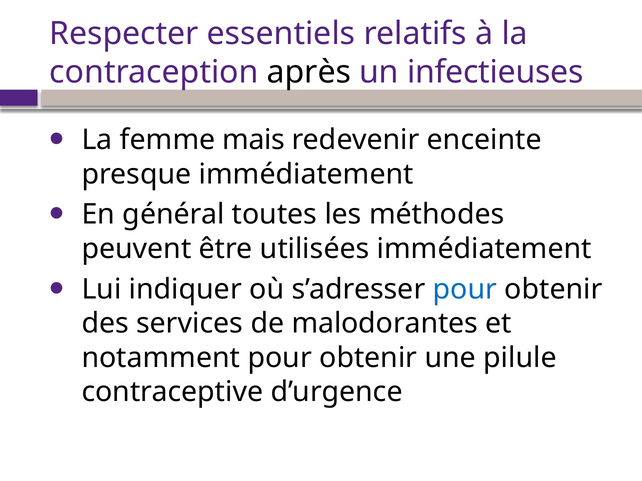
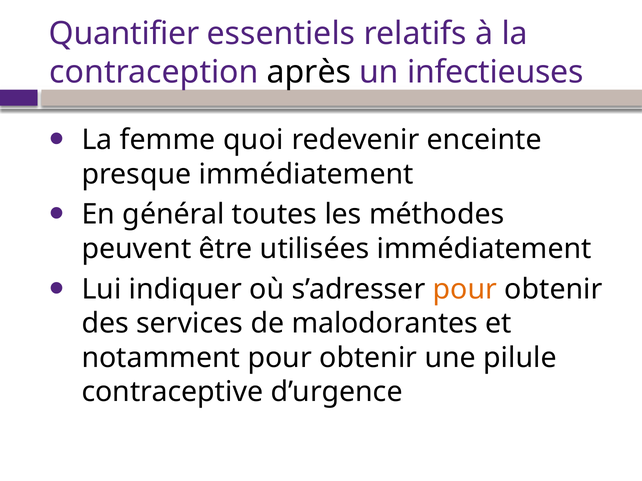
Respecter: Respecter -> Quantifier
mais: mais -> quoi
pour at (465, 290) colour: blue -> orange
